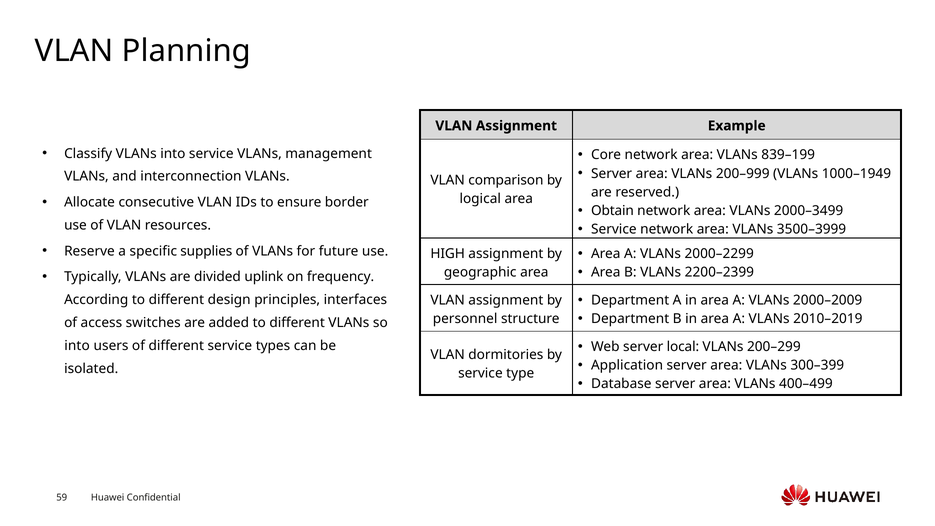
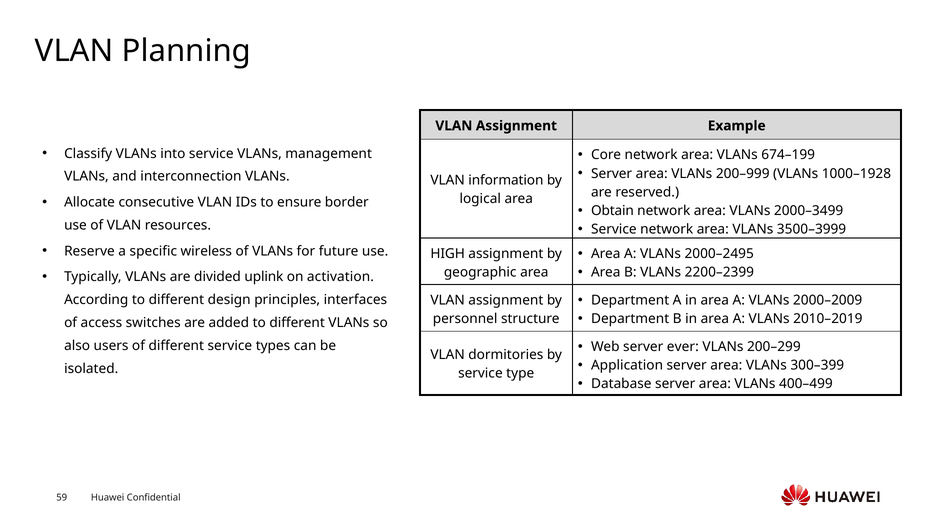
839–199: 839–199 -> 674–199
1000–1949: 1000–1949 -> 1000–1928
comparison: comparison -> information
supplies: supplies -> wireless
2000–2299: 2000–2299 -> 2000–2495
frequency: frequency -> activation
local: local -> ever
into at (77, 346): into -> also
